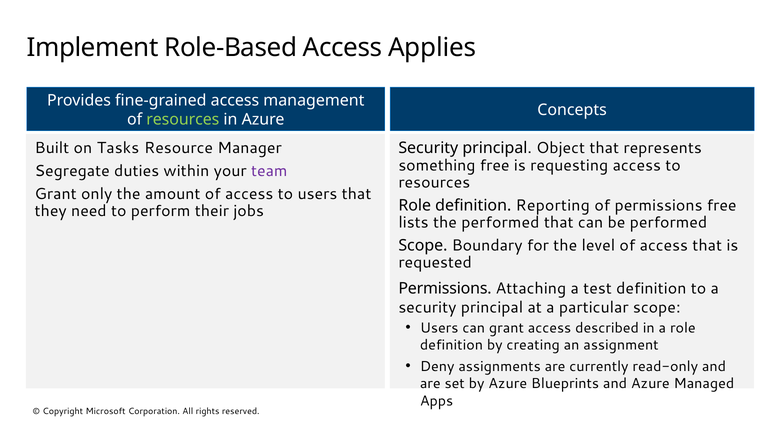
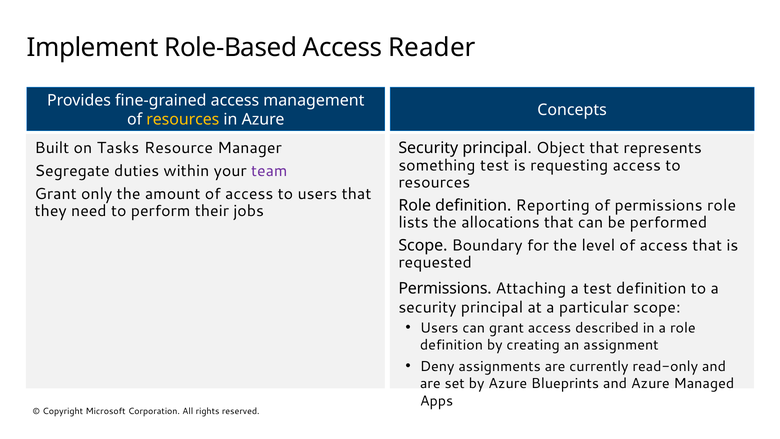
Applies: Applies -> Reader
resources at (183, 119) colour: light green -> yellow
something free: free -> test
permissions free: free -> role
the performed: performed -> allocations
